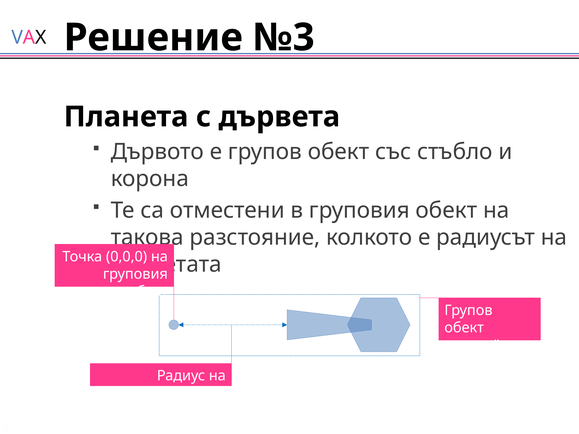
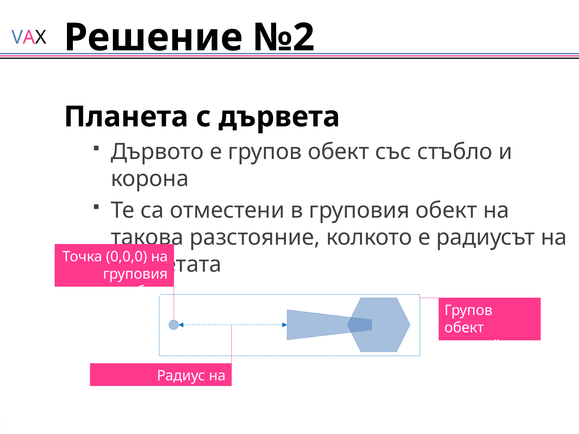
№3: №3 -> №2
